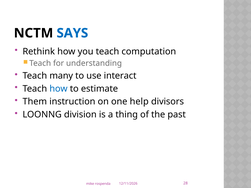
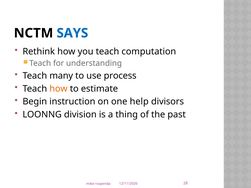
interact: interact -> process
how at (59, 89) colour: blue -> orange
Them: Them -> Begin
